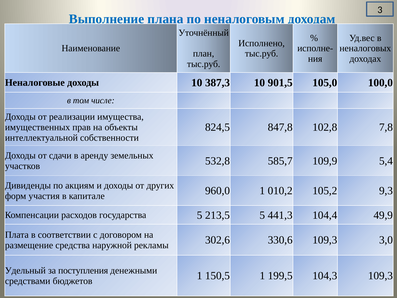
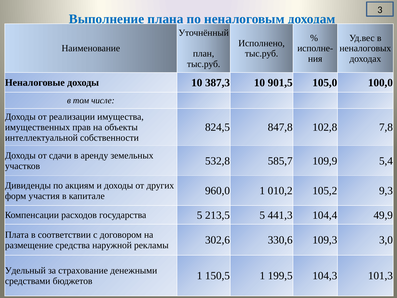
поступления: поступления -> страхование
109,3 at (380, 276): 109,3 -> 101,3
